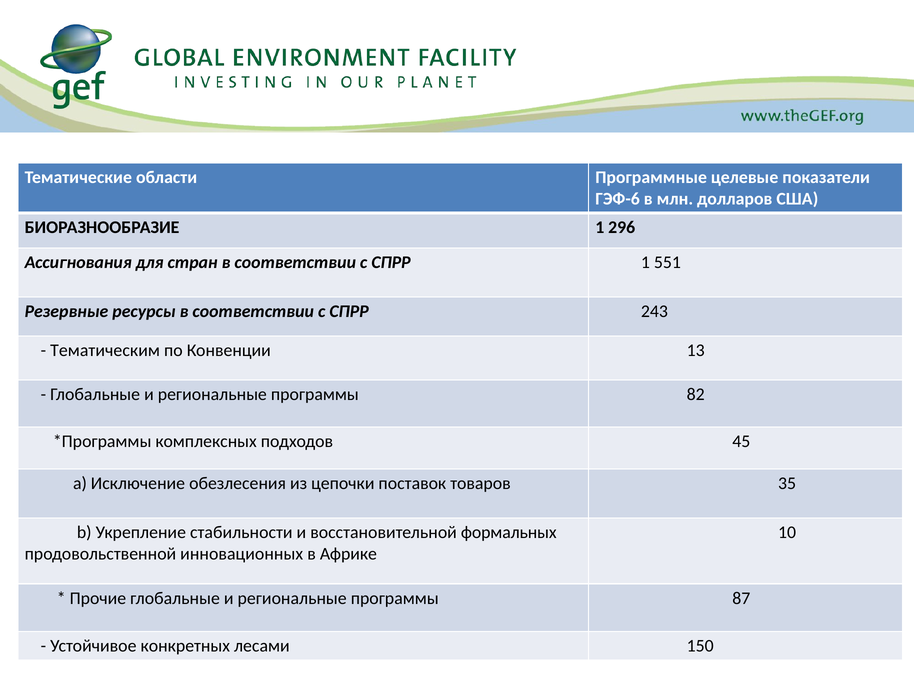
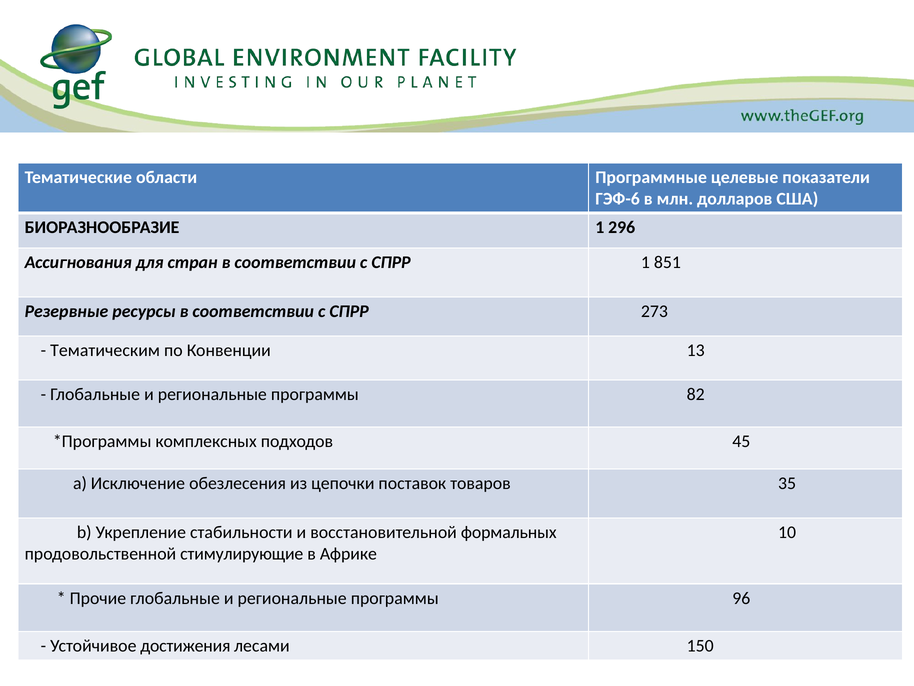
551: 551 -> 851
243: 243 -> 273
инновационных: инновационных -> стимулирующие
87: 87 -> 96
конкретных: конкретных -> достижения
